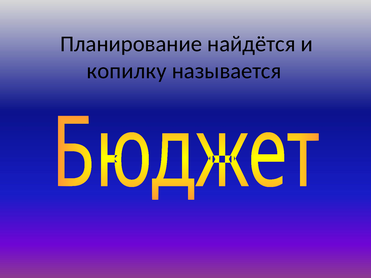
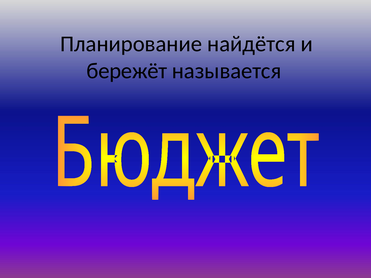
копилку: копилку -> бережёт
